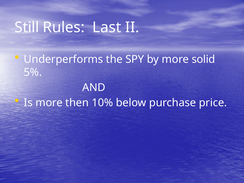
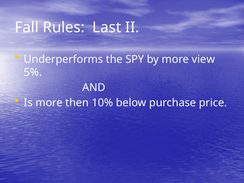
Still: Still -> Fall
solid: solid -> view
